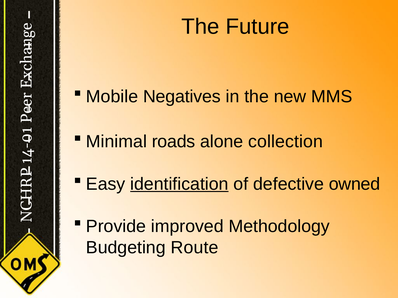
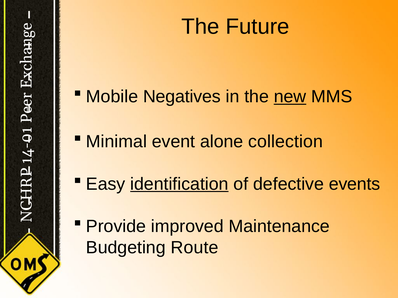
new underline: none -> present
roads: roads -> event
owned: owned -> events
Methodology: Methodology -> Maintenance
